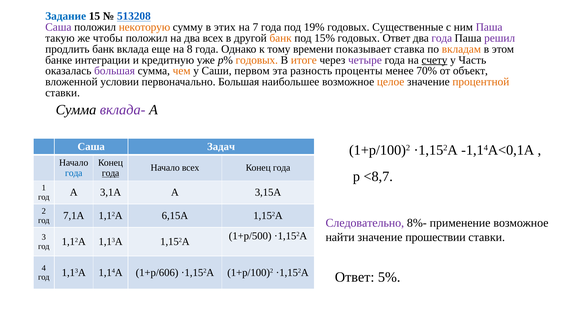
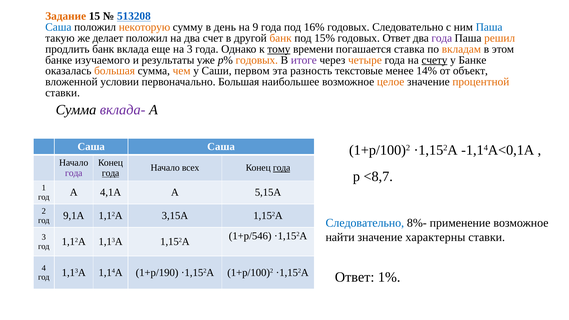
Задание colour: blue -> orange
Саша at (58, 27) colour: purple -> blue
этих: этих -> день
7: 7 -> 9
19%: 19% -> 16%
годовых Существенные: Существенные -> Следовательно
Паша at (489, 27) colour: purple -> blue
чтобы: чтобы -> делает
два всех: всех -> счет
решил colour: purple -> orange
на 8: 8 -> 3
тому underline: none -> present
показывает: показывает -> погашается
интеграции: интеграции -> изучаемого
кредитную: кредитную -> результаты
итоге colour: orange -> purple
четыре colour: purple -> orange
у Часть: Часть -> Банке
большая at (115, 71) colour: purple -> orange
проценты: проценты -> текстовые
70%: 70% -> 14%
Саша Задач: Задач -> Саша
года at (282, 168) underline: none -> present
года at (74, 173) colour: blue -> purple
3,1А: 3,1А -> 4,1А
3,15А: 3,15А -> 5,15А
7,1А: 7,1А -> 9,1А
6,15А: 6,15А -> 3,15А
Следовательно at (365, 223) colour: purple -> blue
1+р/500: 1+р/500 -> 1+р/546
прошествии: прошествии -> характерны
5%: 5% -> 1%
1+р/606: 1+р/606 -> 1+р/190
